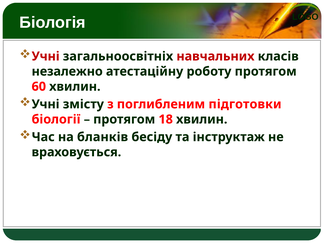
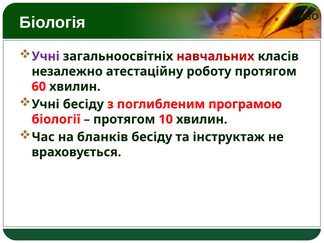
Учні at (46, 56) colour: red -> purple
Учні змісту: змісту -> бесіду
підготовки: підготовки -> програмою
18: 18 -> 10
